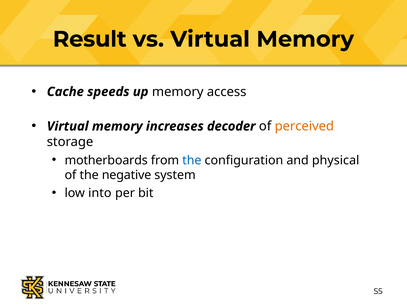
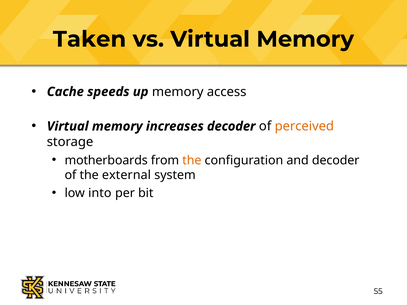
Result: Result -> Taken
the at (192, 160) colour: blue -> orange
and physical: physical -> decoder
negative: negative -> external
